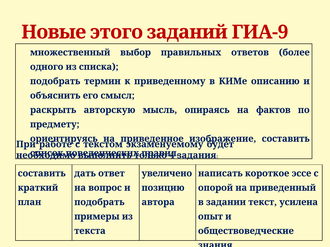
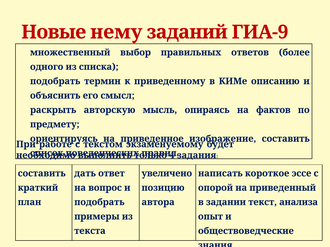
этого: этого -> нему
усилена: усилена -> анализа
